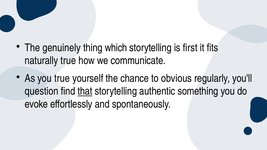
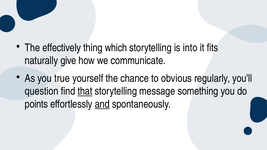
genuinely: genuinely -> effectively
first: first -> into
naturally true: true -> give
authentic: authentic -> message
evoke: evoke -> points
and underline: none -> present
